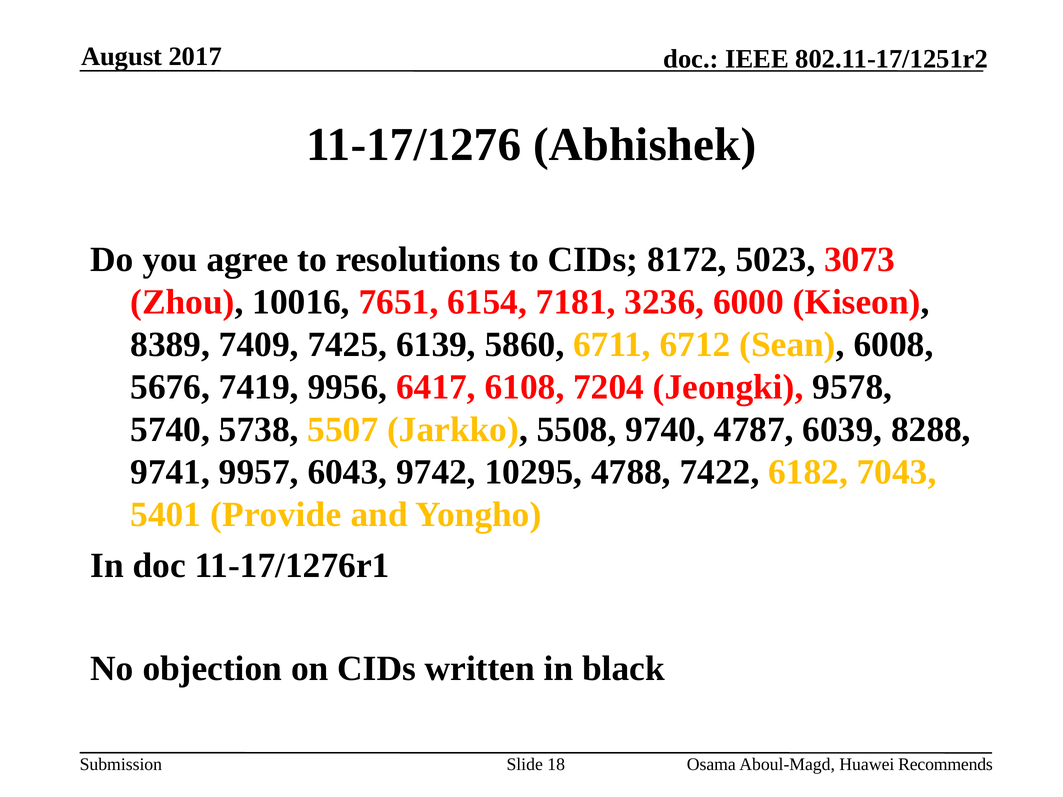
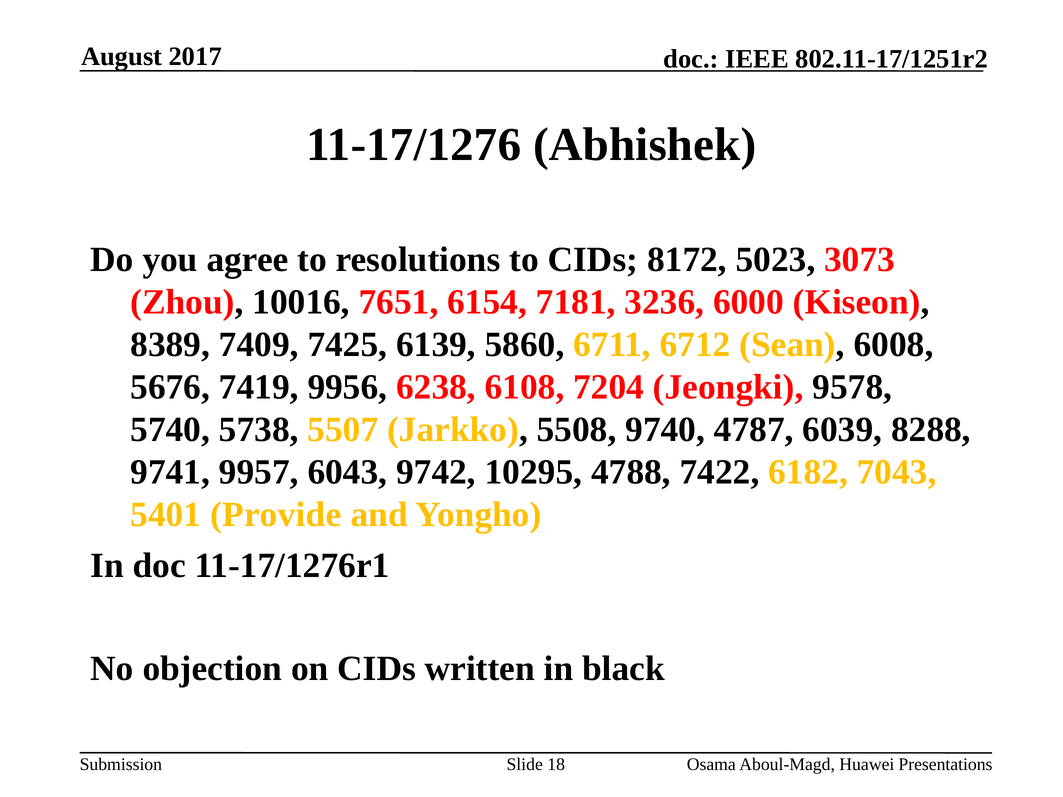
6417: 6417 -> 6238
Recommends: Recommends -> Presentations
